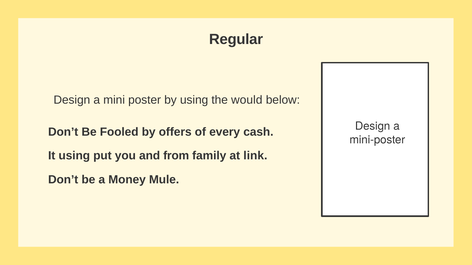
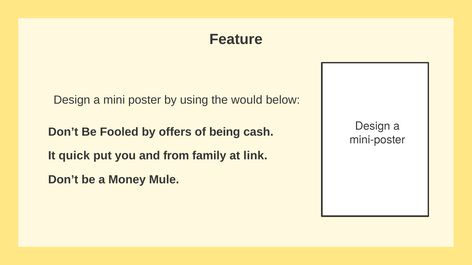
Regular: Regular -> Feature
every: every -> being
It using: using -> quick
